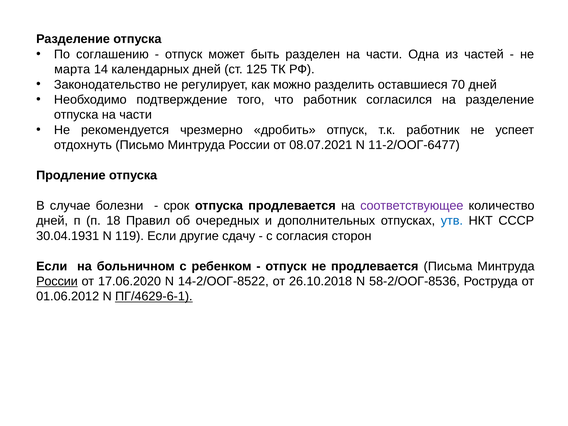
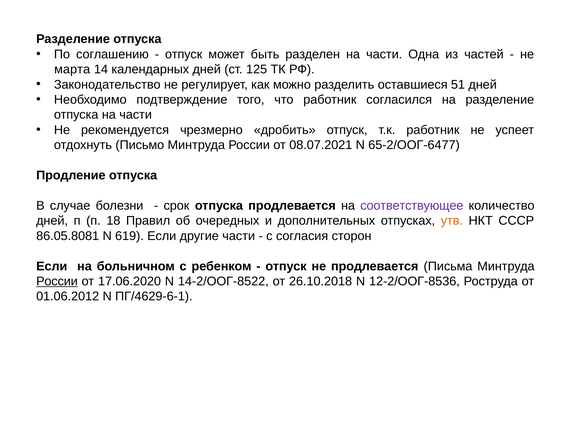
70: 70 -> 51
11-2/ООГ-6477: 11-2/ООГ-6477 -> 65-2/ООГ-6477
утв colour: blue -> orange
30.04.1931: 30.04.1931 -> 86.05.8081
119: 119 -> 619
другие сдачу: сдачу -> части
58-2/ООГ-8536: 58-2/ООГ-8536 -> 12-2/ООГ-8536
ПГ/4629-6-1 underline: present -> none
